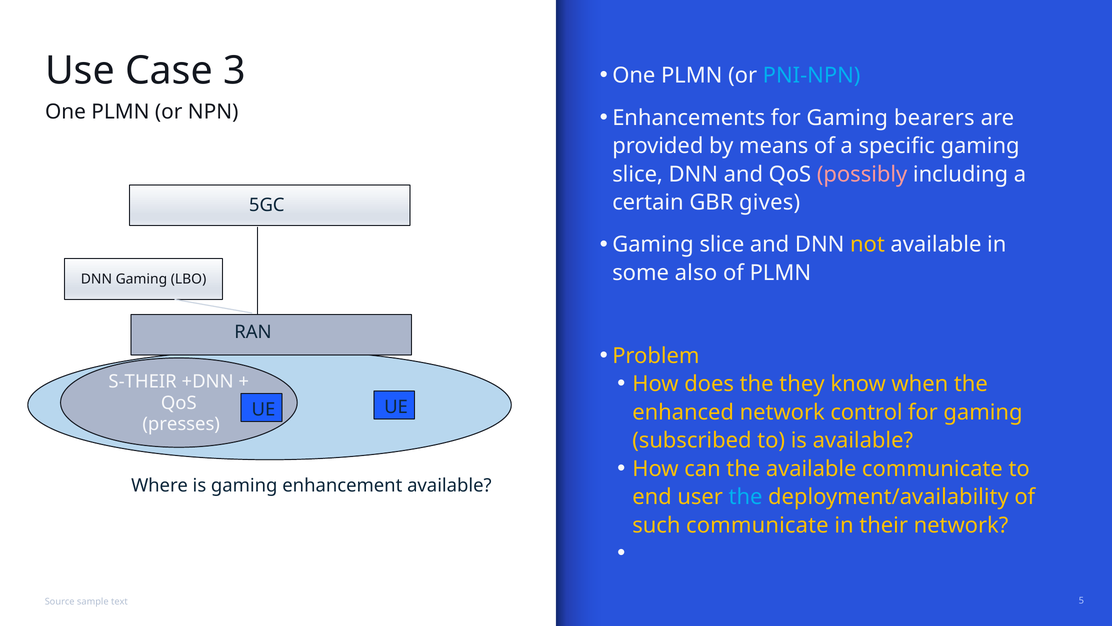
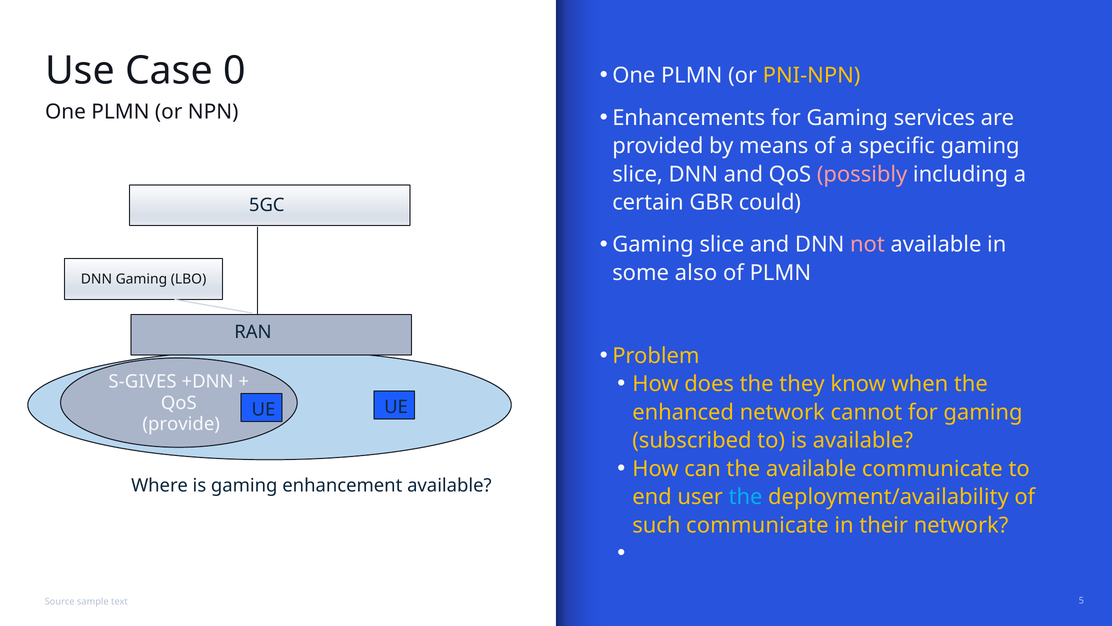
3: 3 -> 0
PNI-NPN colour: light blue -> yellow
bearers: bearers -> services
gives: gives -> could
not colour: yellow -> pink
S-THEIR: S-THEIR -> S-GIVES
control: control -> cannot
presses: presses -> provide
